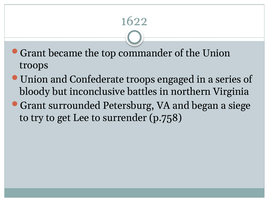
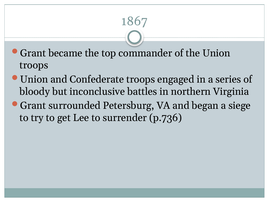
1622: 1622 -> 1867
p.758: p.758 -> p.736
